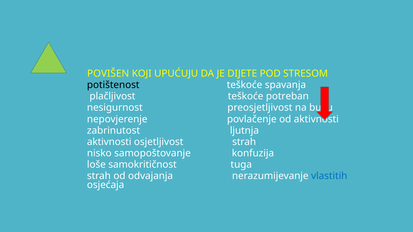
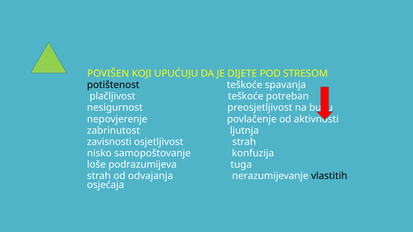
aktivnosti at (109, 142): aktivnosti -> zavisnosti
samokritičnost: samokritičnost -> podrazumijeva
vlastitih colour: blue -> black
